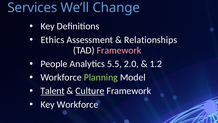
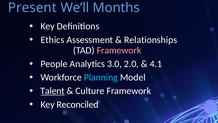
Services: Services -> Present
Change: Change -> Months
5.5: 5.5 -> 3.0
1.2: 1.2 -> 4.1
Planning colour: light green -> light blue
Culture underline: present -> none
Key Workforce: Workforce -> Reconciled
